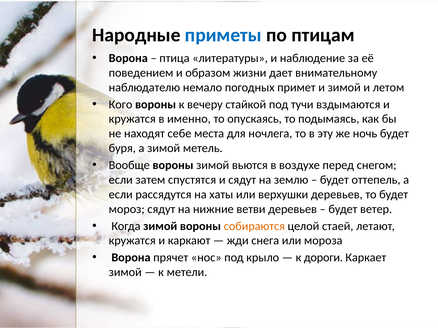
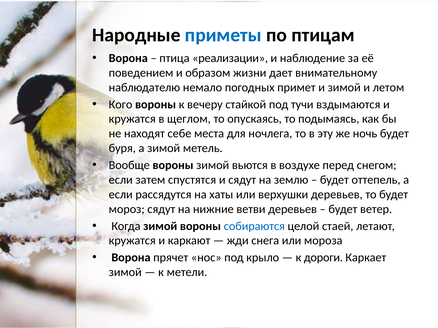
литературы: литературы -> реализации
именно: именно -> щеглом
собираются colour: orange -> blue
